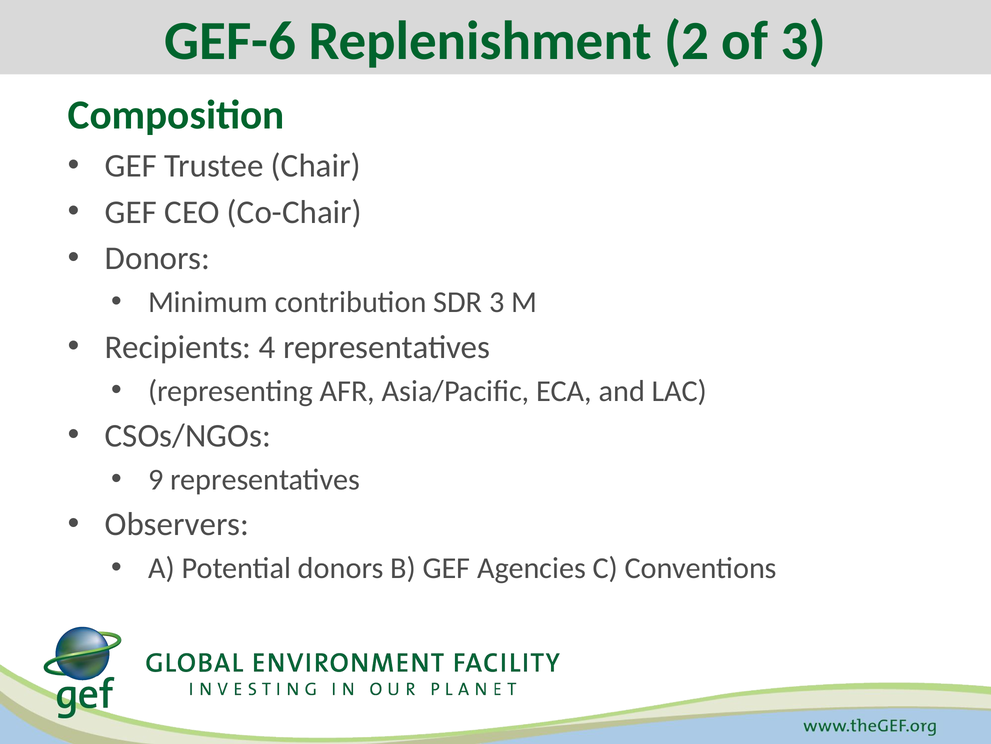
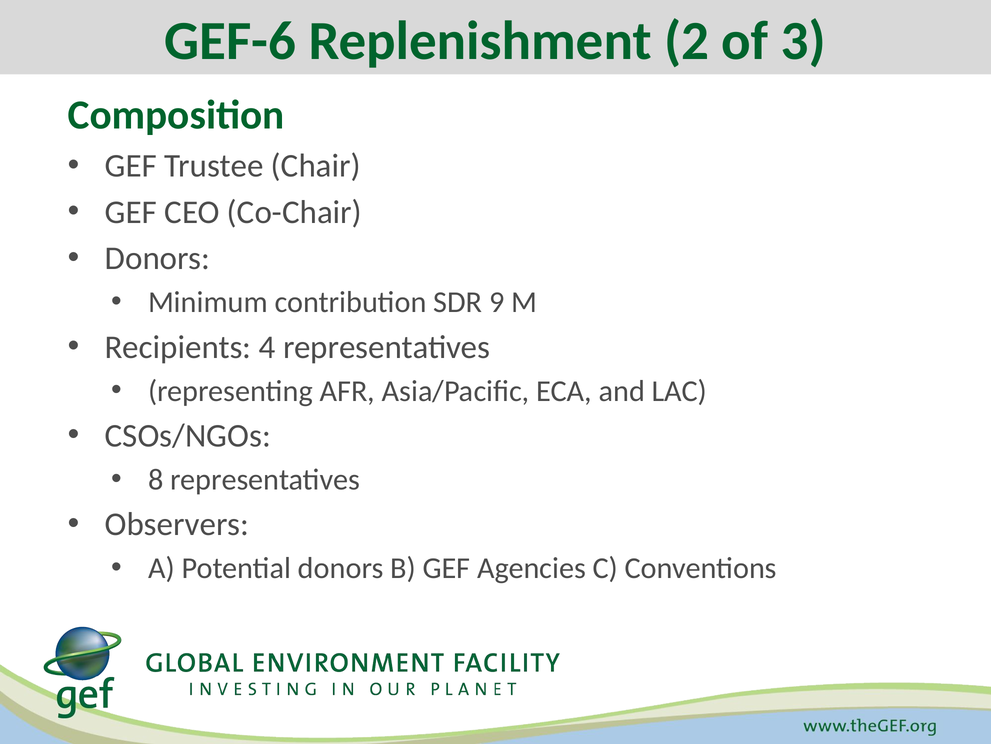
SDR 3: 3 -> 9
9: 9 -> 8
